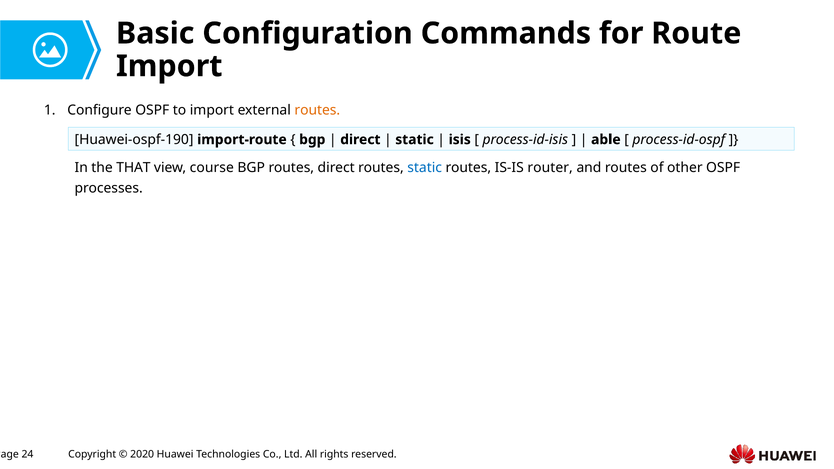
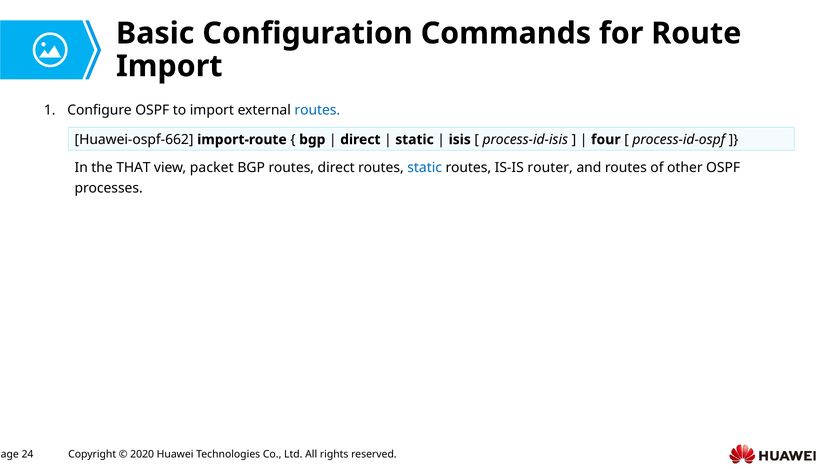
routes at (317, 110) colour: orange -> blue
Huawei-ospf-190: Huawei-ospf-190 -> Huawei-ospf-662
able: able -> four
course: course -> packet
